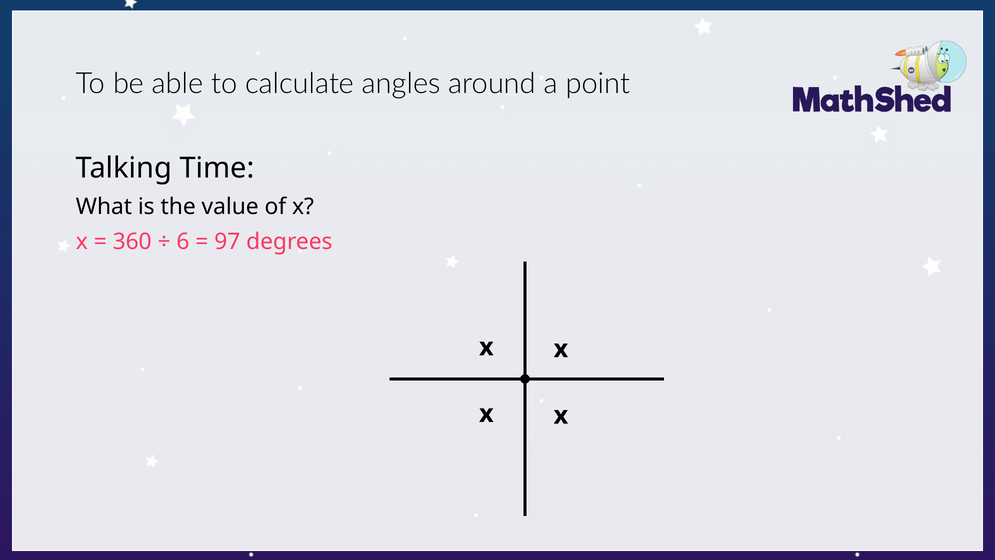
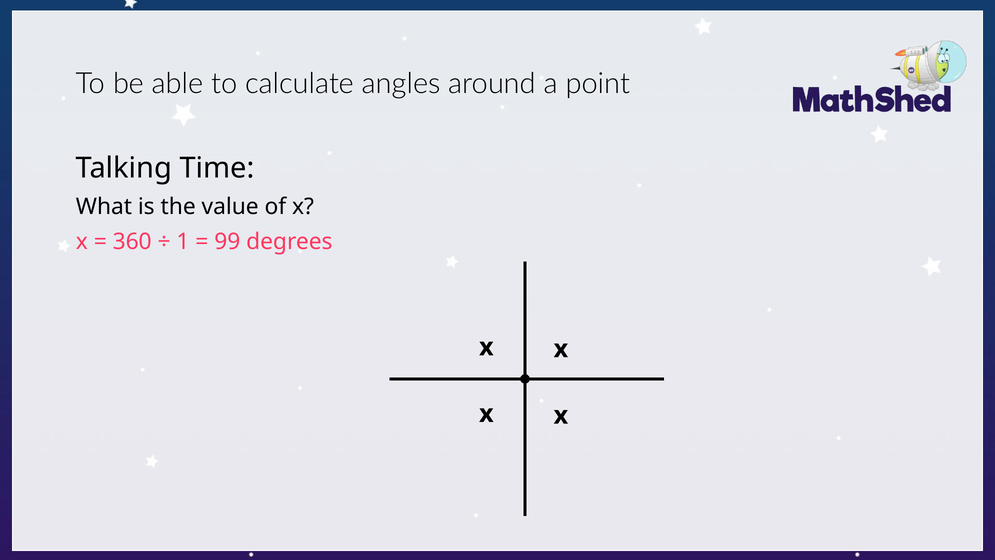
6: 6 -> 1
97: 97 -> 99
